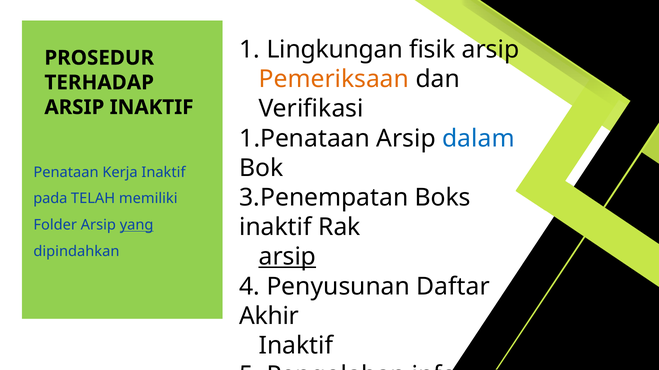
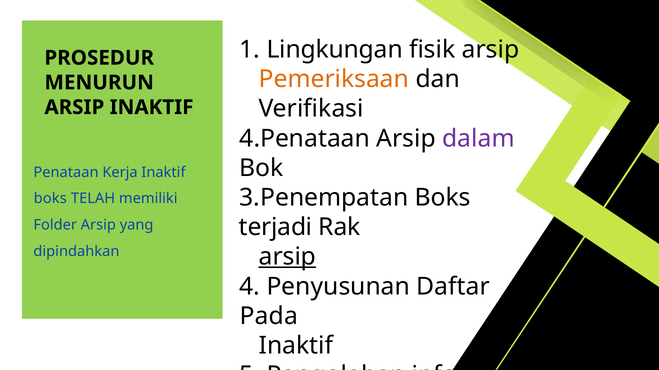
TERHADAP: TERHADAP -> MENURUN
1.Penataan: 1.Penataan -> 4.Penataan
dalam colour: blue -> purple
pada at (50, 199): pada -> boks
inaktif at (276, 228): inaktif -> terjadi
yang underline: present -> none
Akhir: Akhir -> Pada
